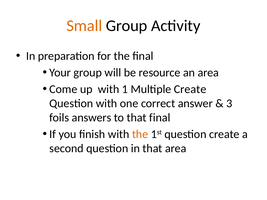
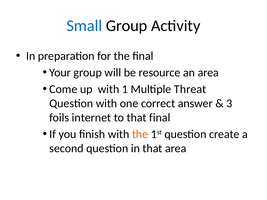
Small colour: orange -> blue
Multiple Create: Create -> Threat
answers: answers -> internet
